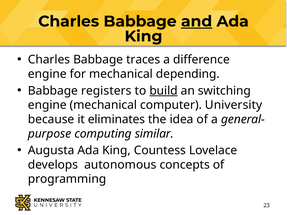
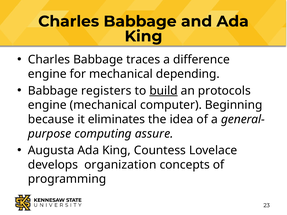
and underline: present -> none
switching: switching -> protocols
University: University -> Beginning
similar: similar -> assure
autonomous: autonomous -> organization
